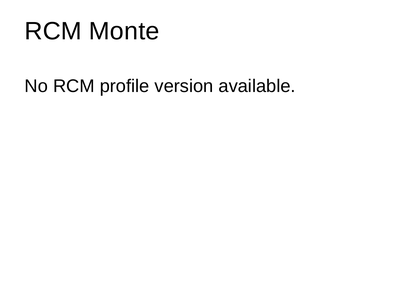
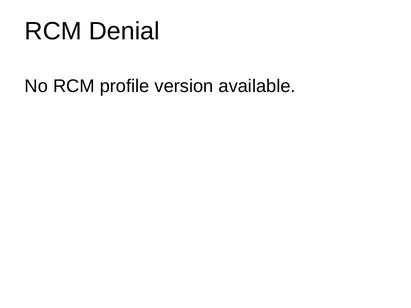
Monte: Monte -> Denial
